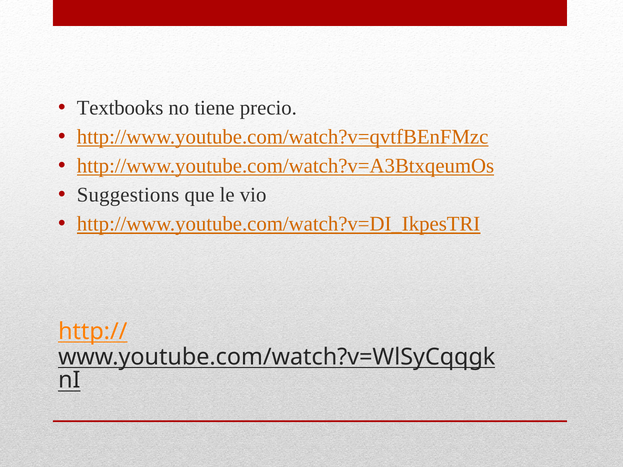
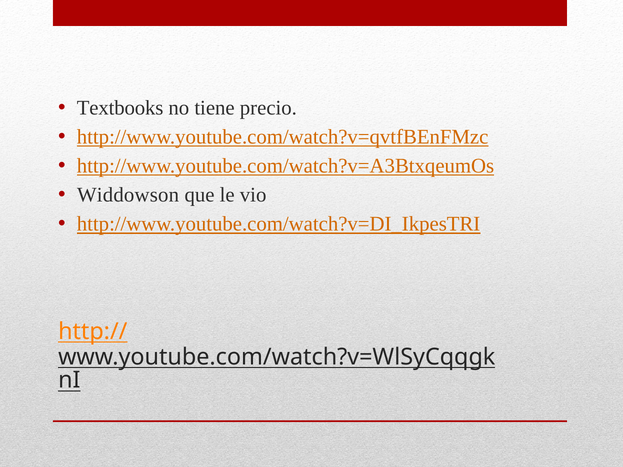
Suggestions: Suggestions -> Widdowson
